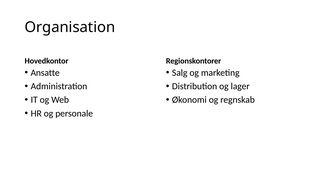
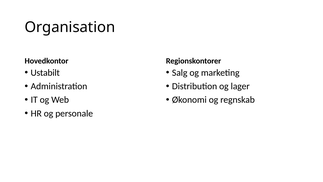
Ansatte: Ansatte -> Ustabilt
